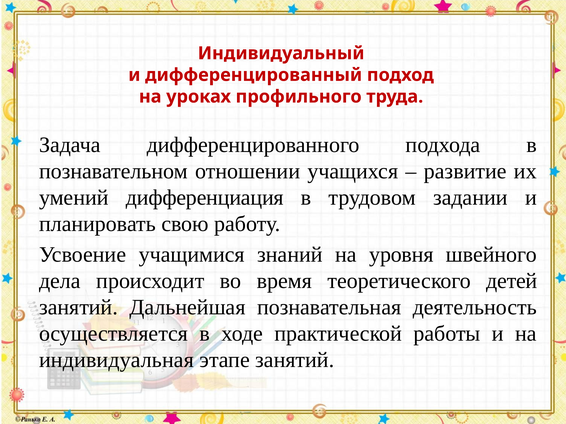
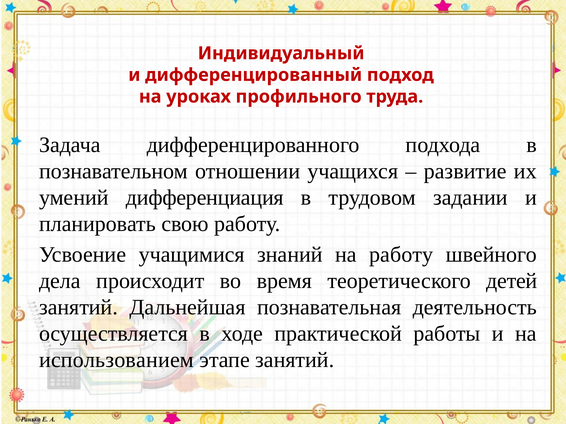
на уровня: уровня -> работу
индивидуальная: индивидуальная -> использованием
